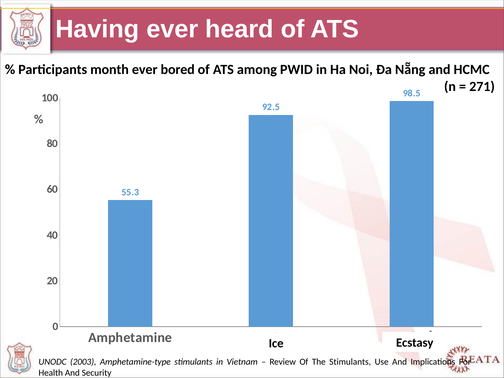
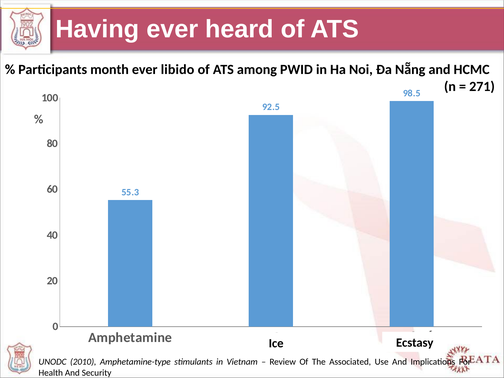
bored: bored -> libido
2003: 2003 -> 2010
The Stimulants: Stimulants -> Associated
